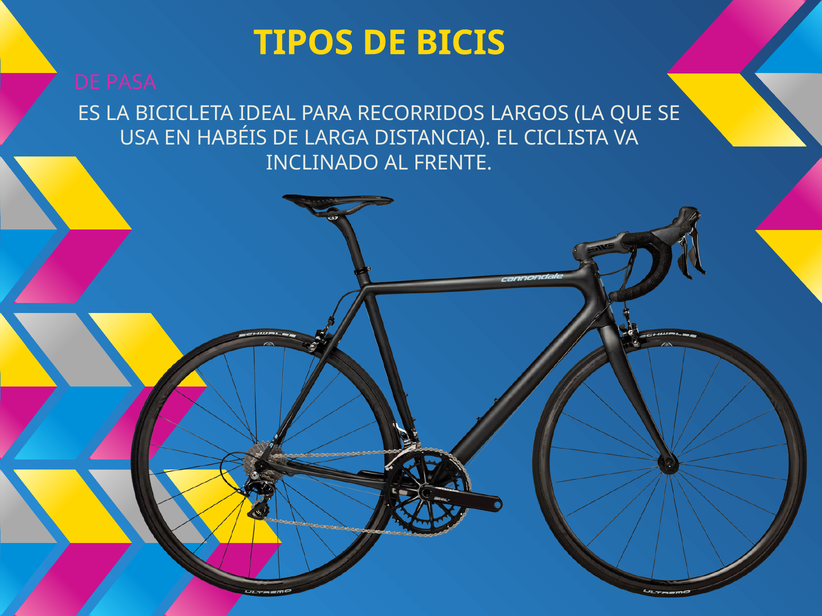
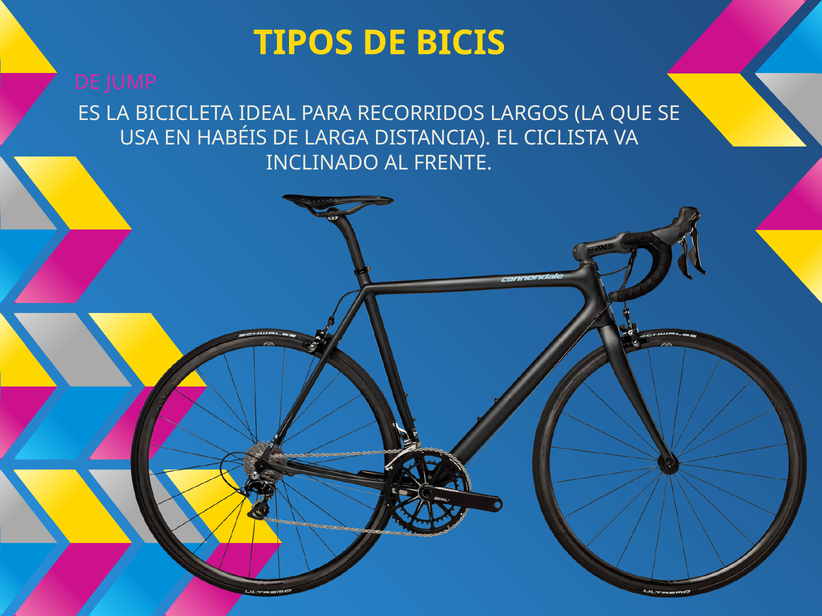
PASA: PASA -> JUMP
